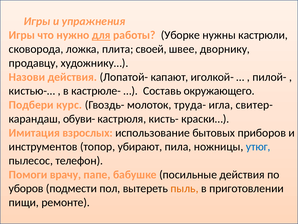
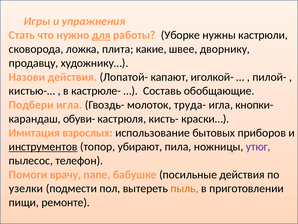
Игры at (22, 35): Игры -> Стать
своей: своей -> какие
окружающего: окружающего -> обобщающие
Подбери курс: курс -> игла
свитер-: свитер- -> кнопки-
инструментов underline: none -> present
утюг colour: blue -> purple
уборов: уборов -> узелки
